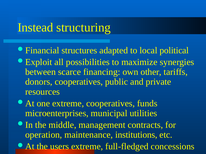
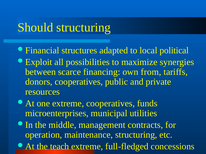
Instead: Instead -> Should
other: other -> from
maintenance institutions: institutions -> structuring
users: users -> teach
